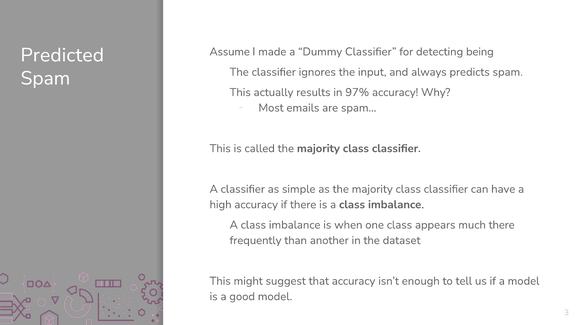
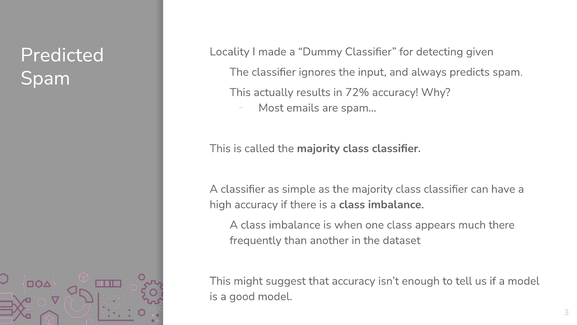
Assume: Assume -> Locality
being: being -> given
97%: 97% -> 72%
